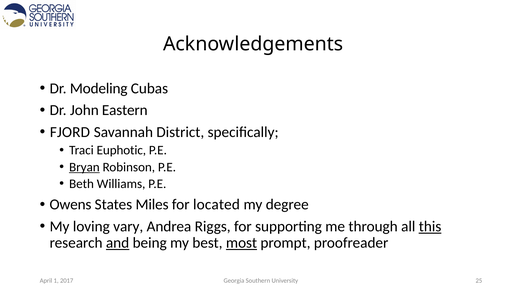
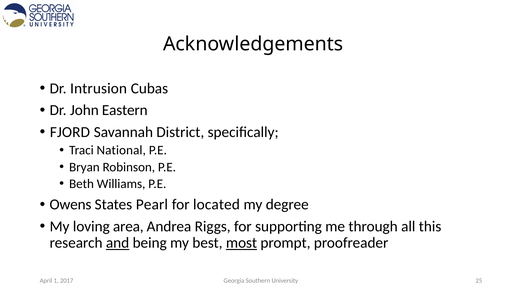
Modeling: Modeling -> Intrusion
Euphotic: Euphotic -> National
Bryan underline: present -> none
Miles: Miles -> Pearl
vary: vary -> area
this underline: present -> none
